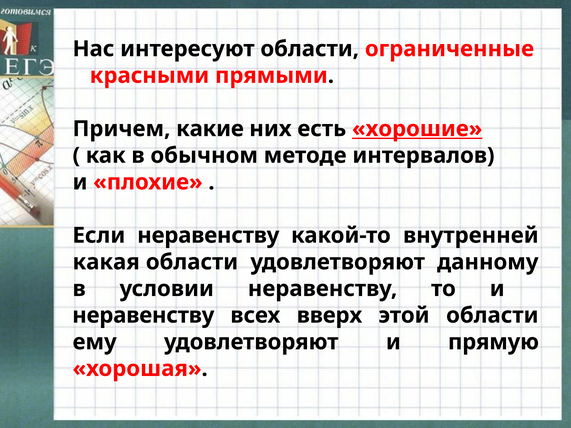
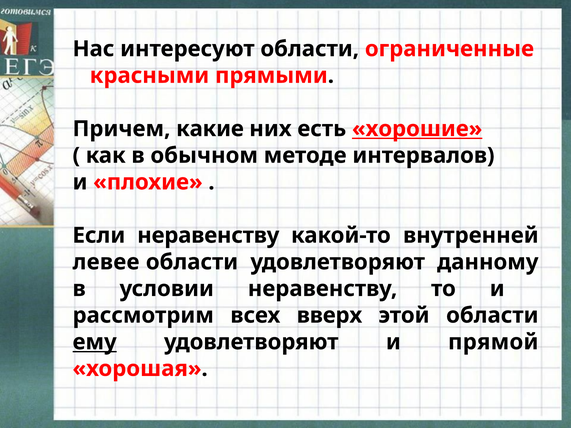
какая: какая -> левее
неравенству at (143, 316): неравенству -> рассмотрим
ему underline: none -> present
прямую: прямую -> прямой
